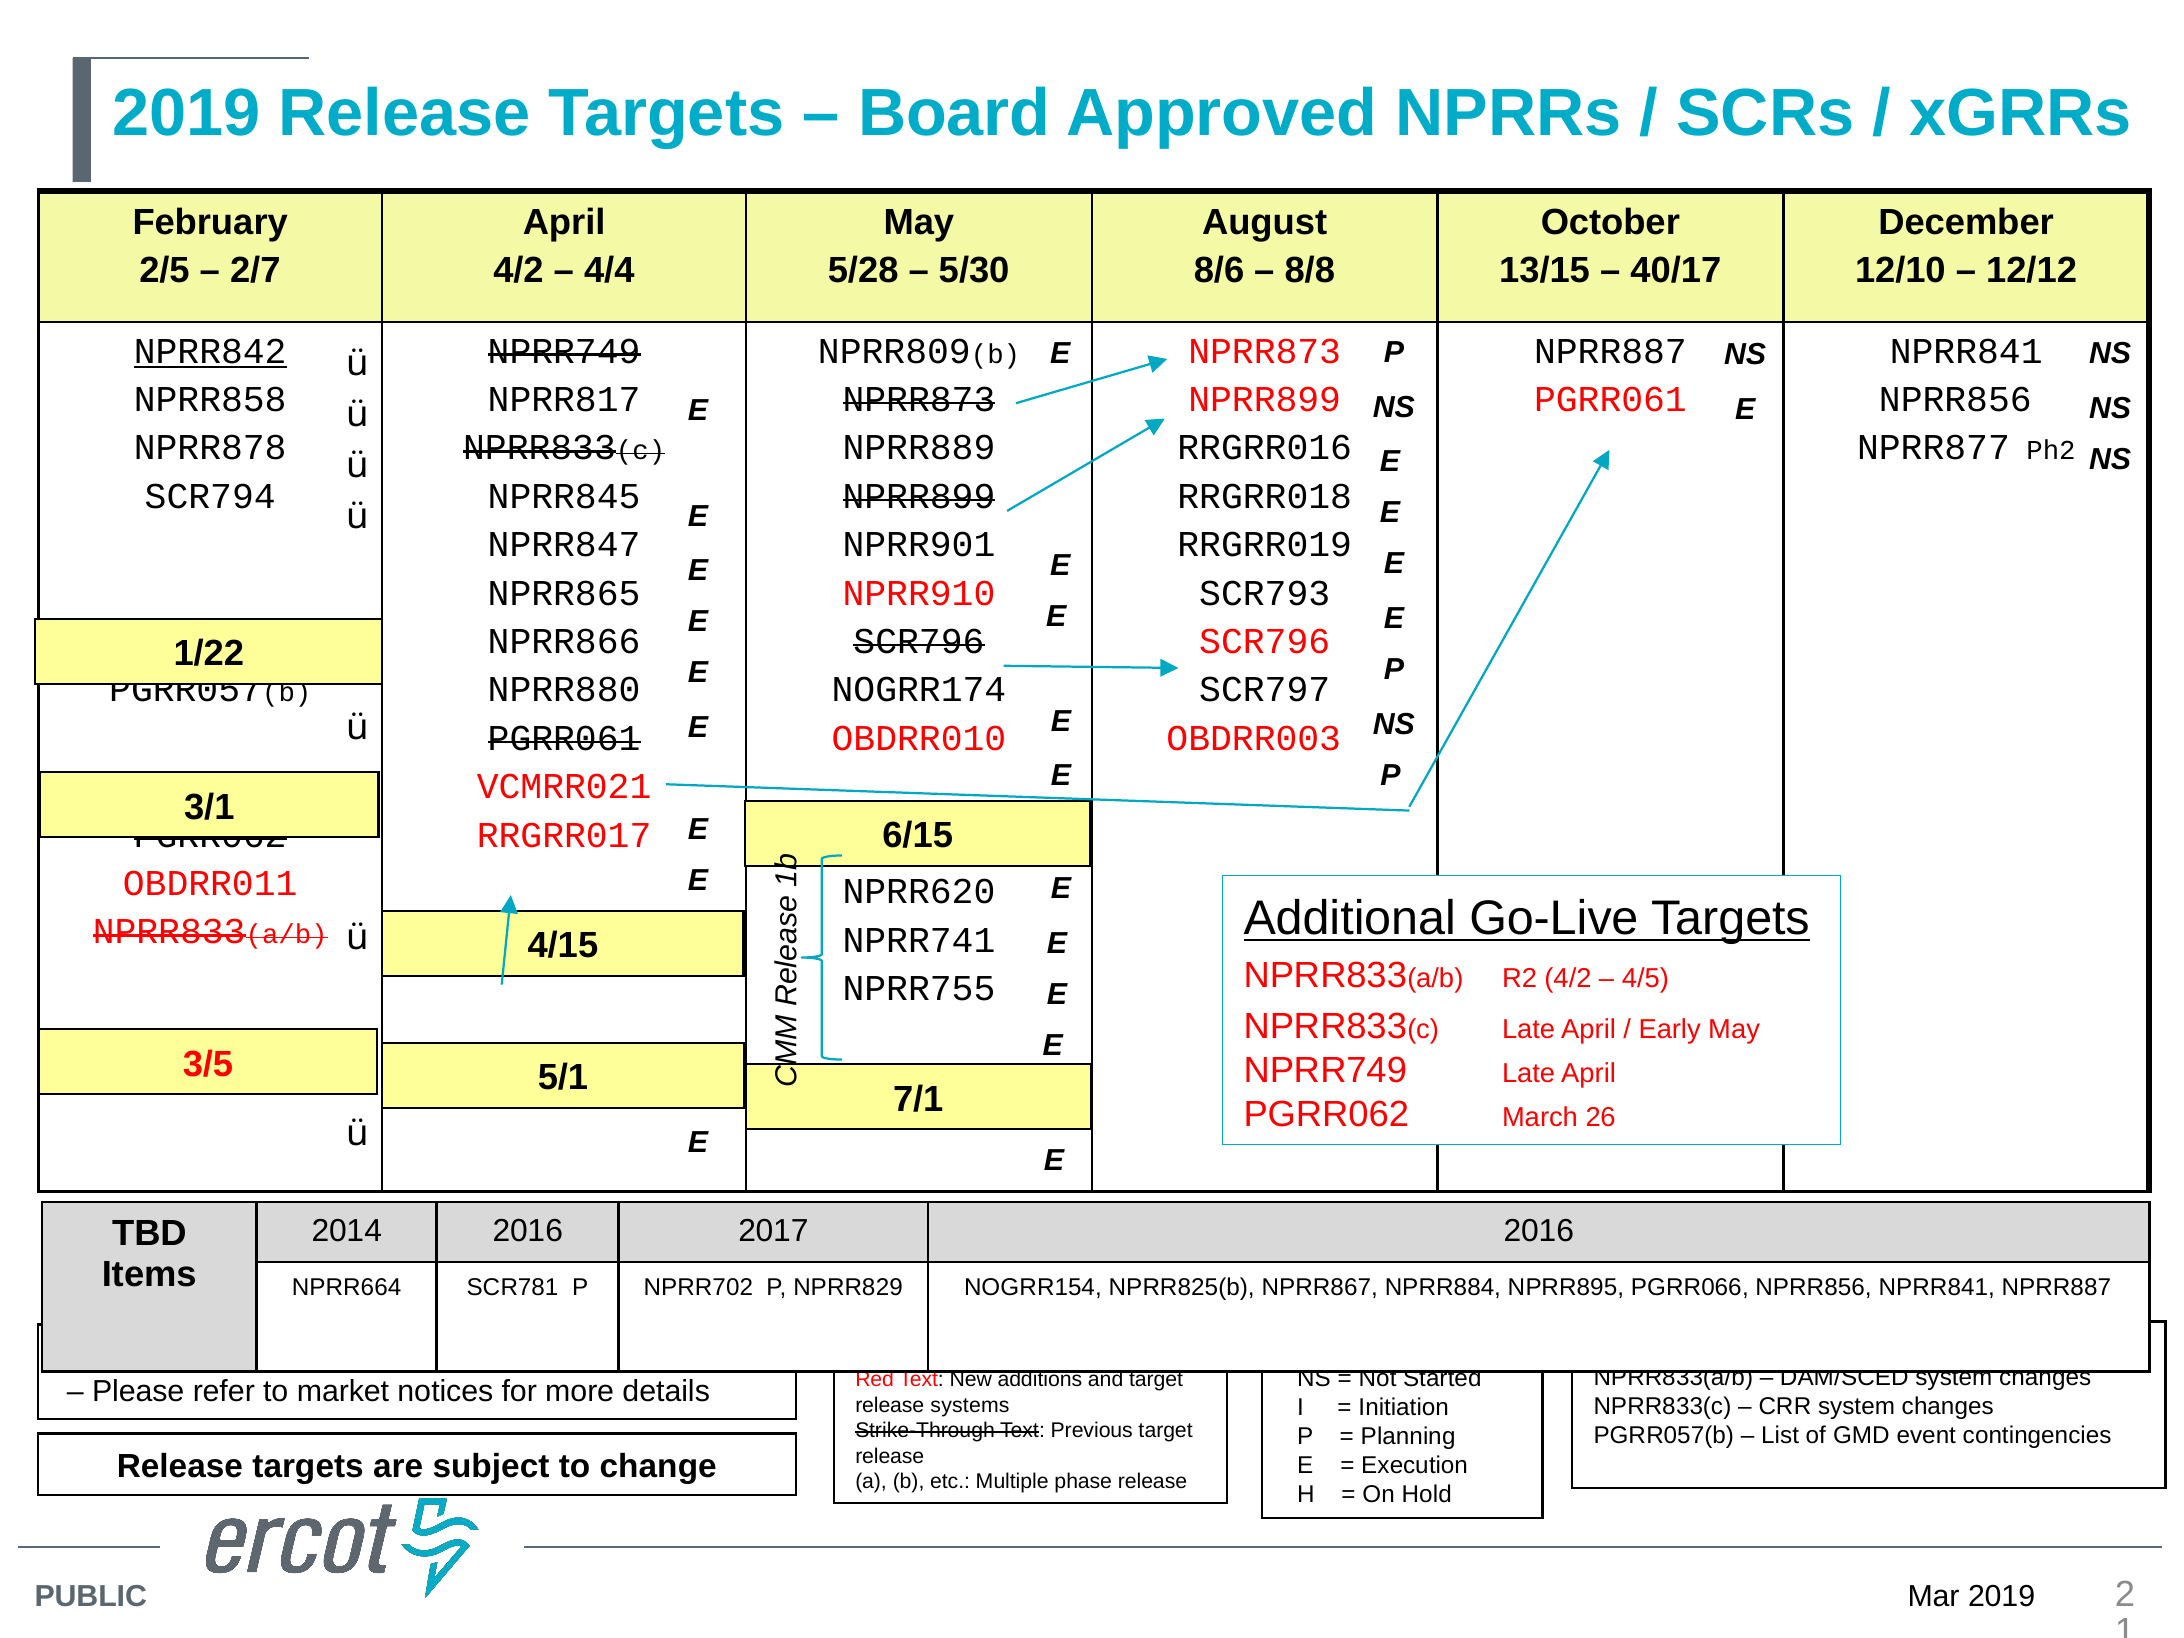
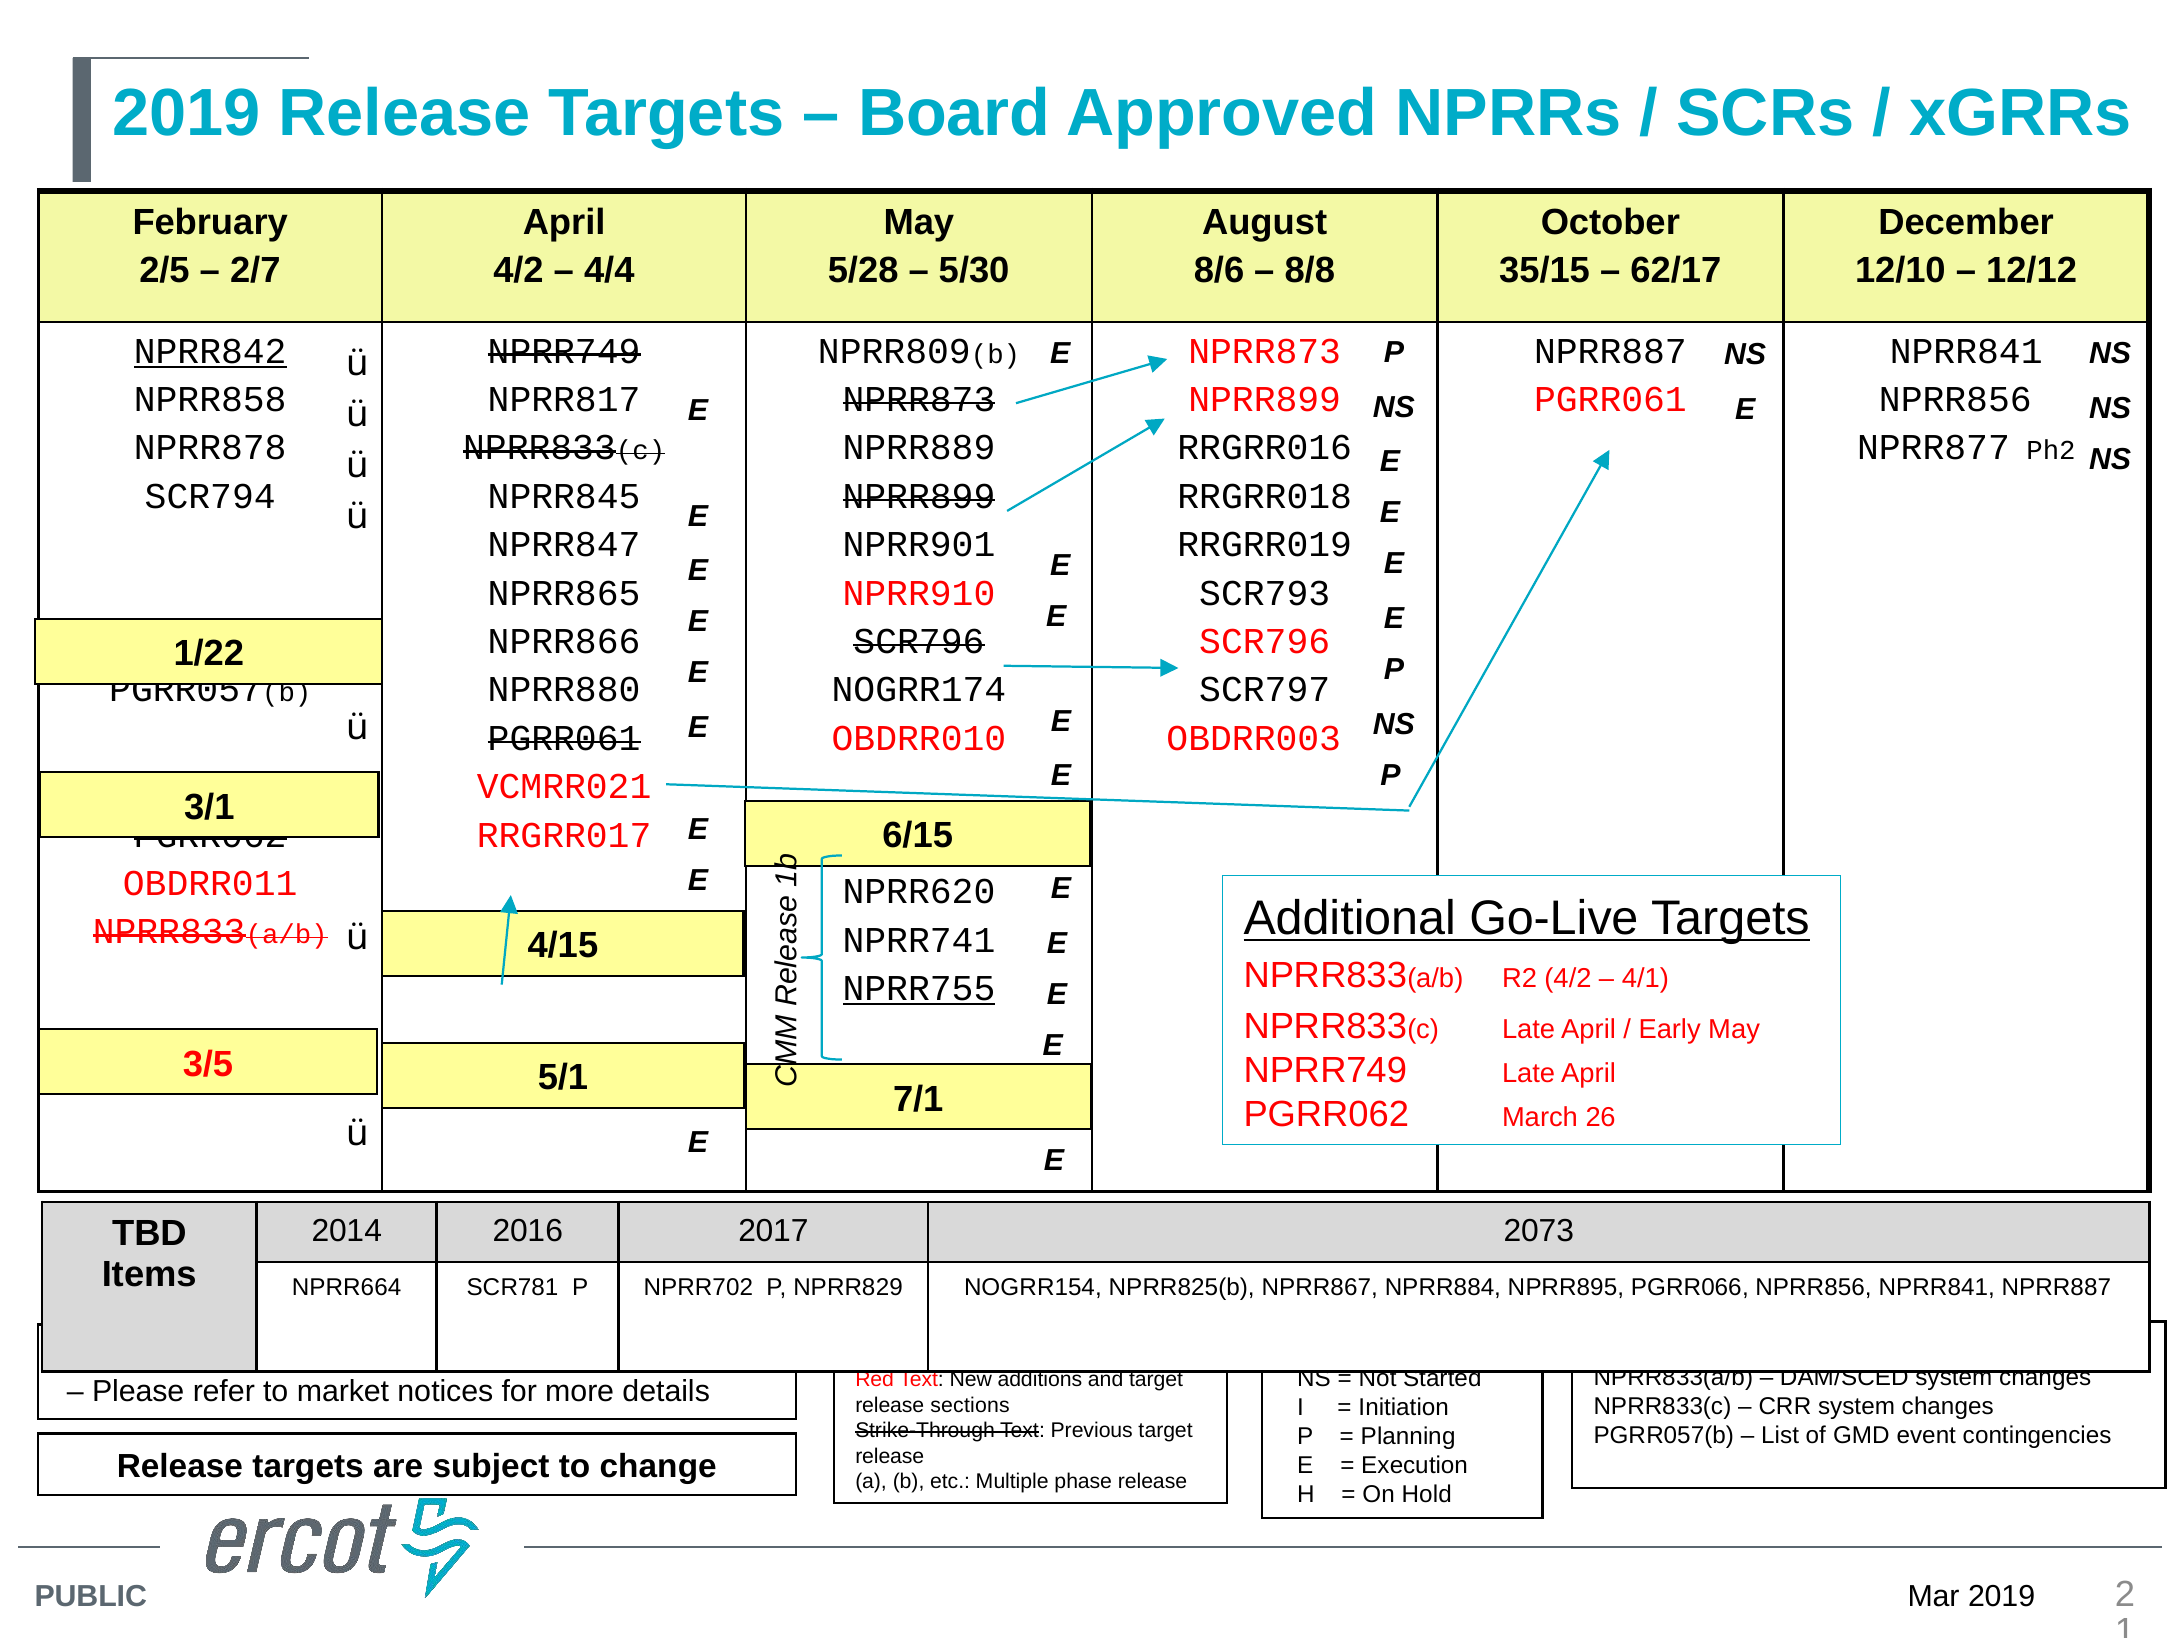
13/15: 13/15 -> 35/15
40/17: 40/17 -> 62/17
4/5: 4/5 -> 4/1
NPRR755 underline: none -> present
2017 2016: 2016 -> 2073
systems: systems -> sections
